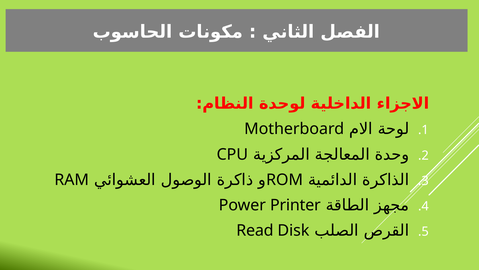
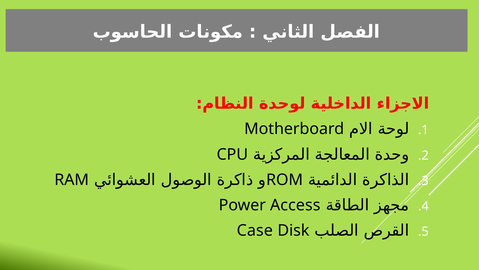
Printer: Printer -> Access
Read: Read -> Case
